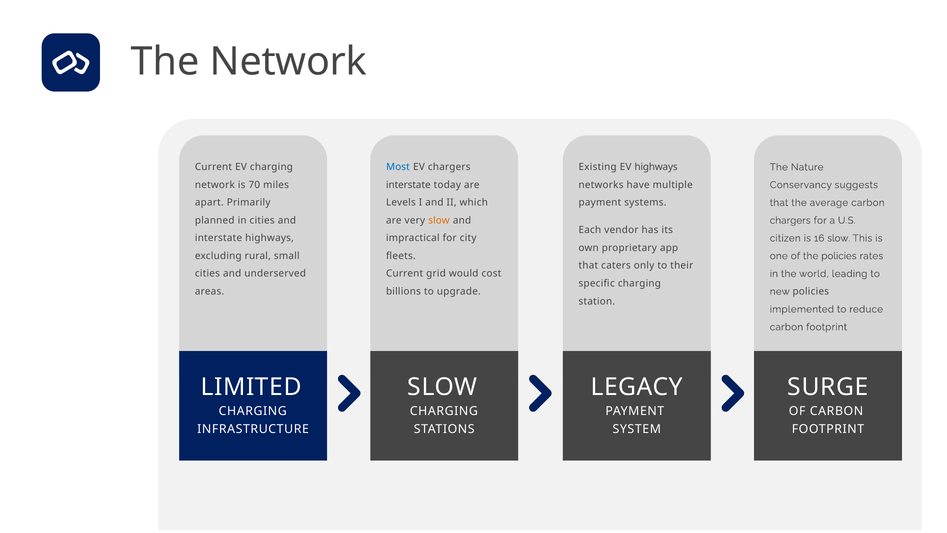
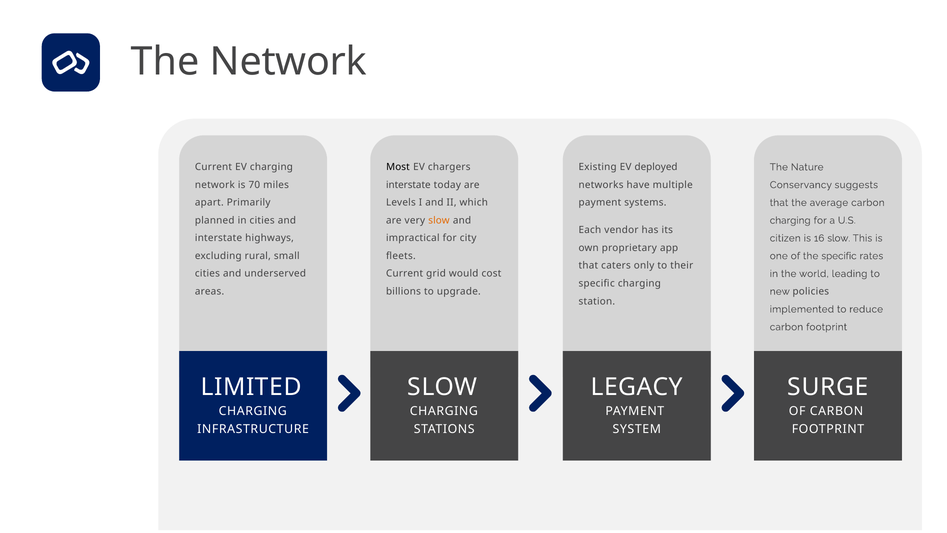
Most colour: blue -> black
EV highways: highways -> deployed
chargers at (790, 220): chargers -> charging
the policies: policies -> specific
